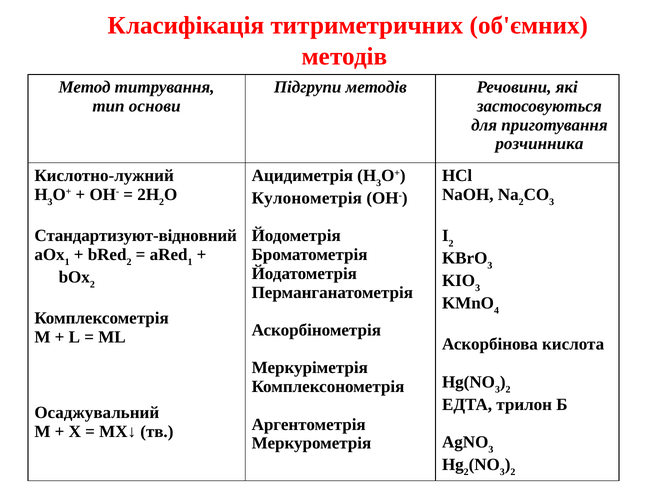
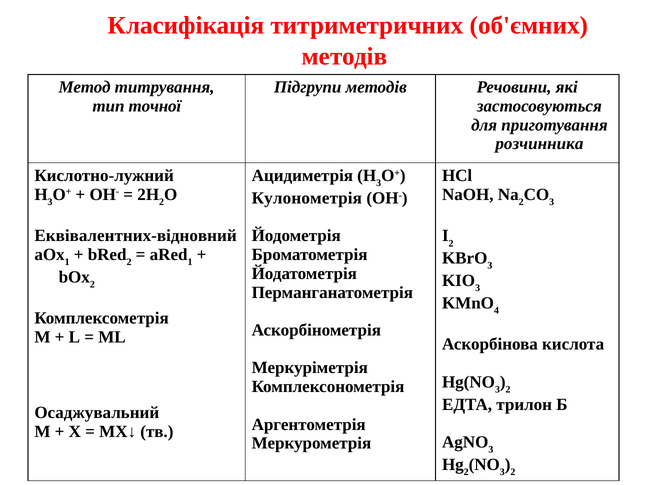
основи: основи -> точної
Стандартизуют-відновний: Стандартизуют-відновний -> Еквівалентних-відновний
